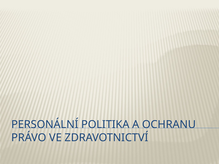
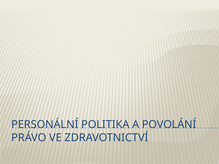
OCHRANU: OCHRANU -> POVOLÁNÍ
